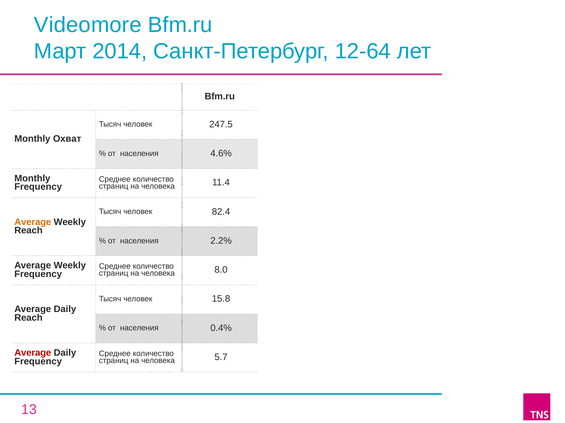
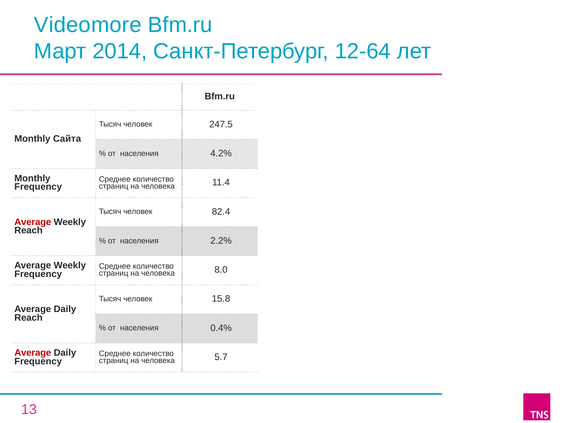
Охват: Охват -> Сайта
4.6%: 4.6% -> 4.2%
Average at (33, 222) colour: orange -> red
